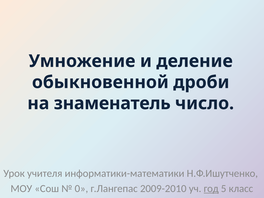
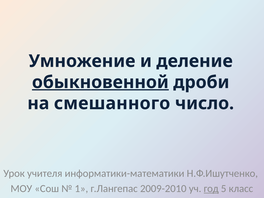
обыкновенной underline: none -> present
знаменатель: знаменатель -> смешанного
0: 0 -> 1
